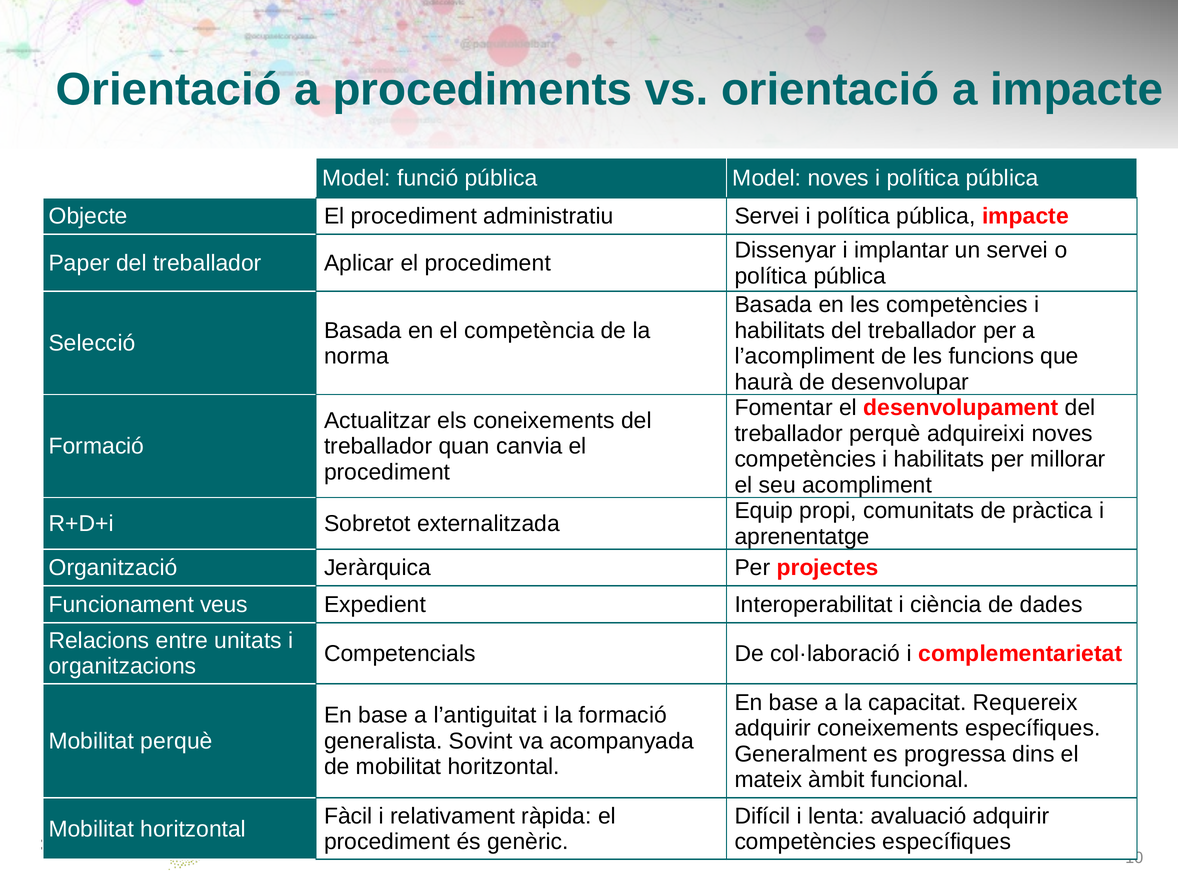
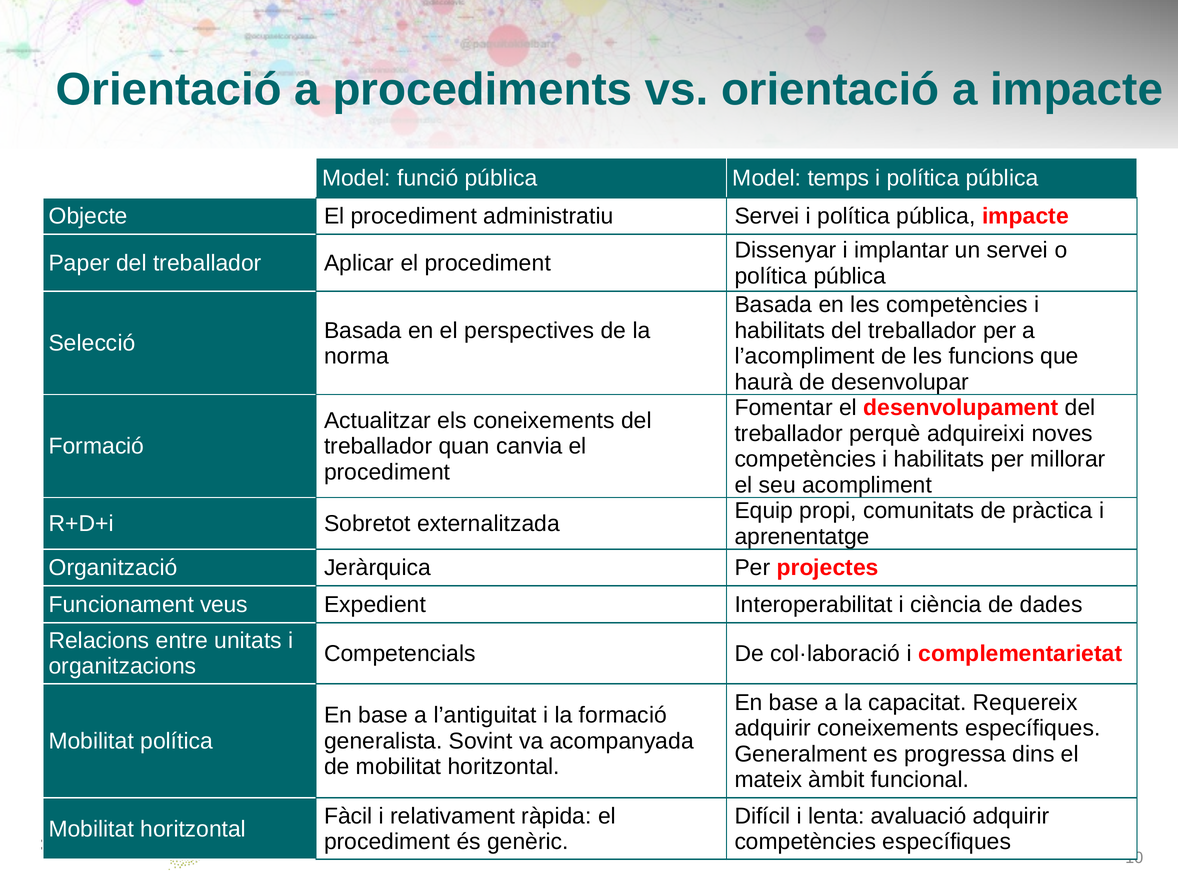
Model noves: noves -> temps
competència: competència -> perspectives
Mobilitat perquè: perquè -> política
